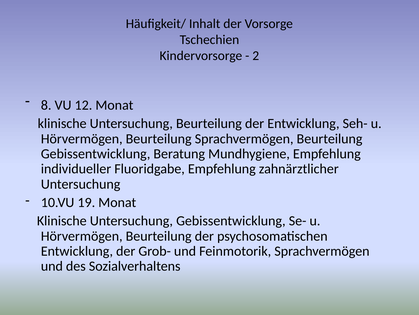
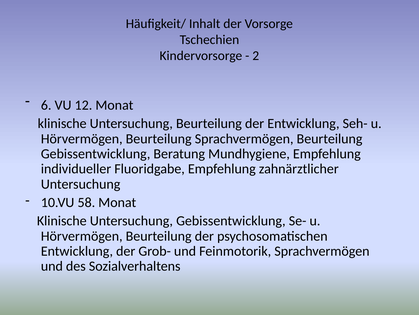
8: 8 -> 6
19: 19 -> 58
